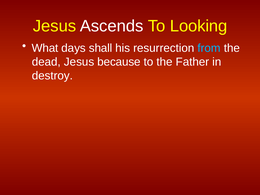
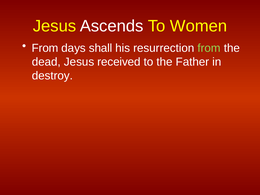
Looking: Looking -> Women
What at (45, 48): What -> From
from at (209, 48) colour: light blue -> light green
because: because -> received
